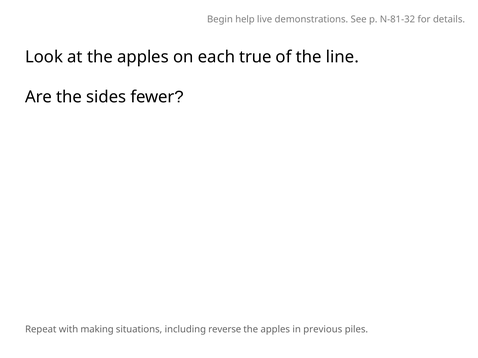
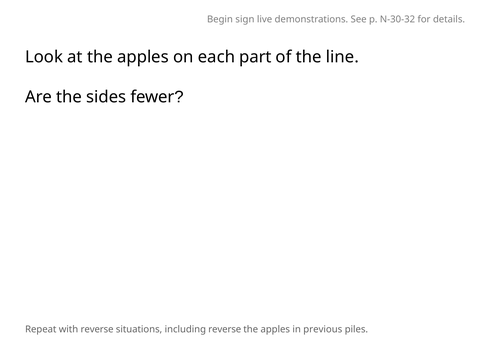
help: help -> sign
N-81-32: N-81-32 -> N-30-32
true: true -> part
with making: making -> reverse
